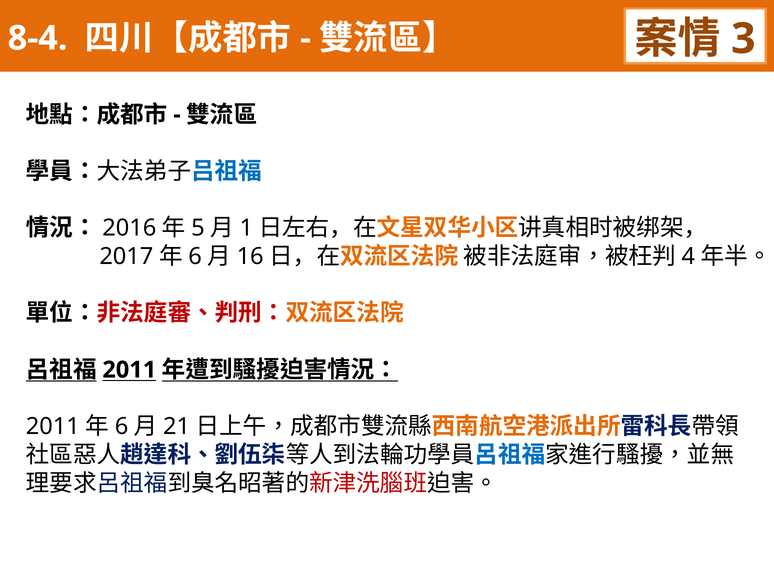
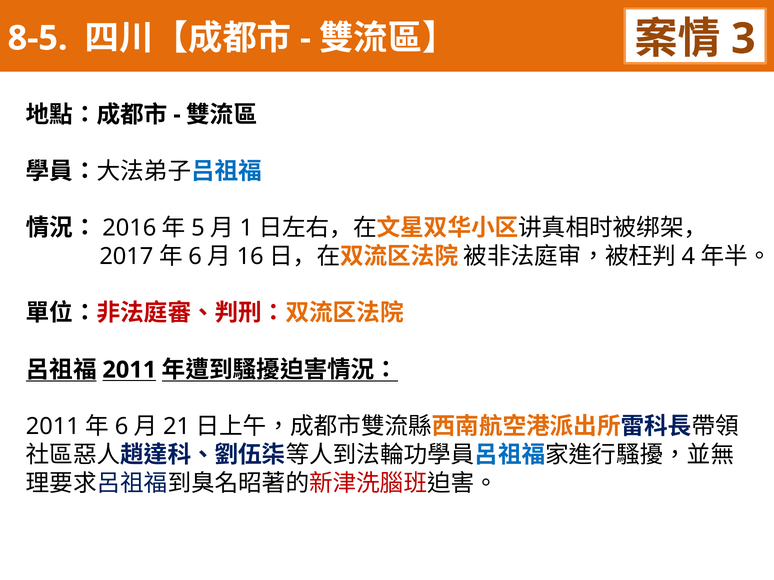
8-4: 8-4 -> 8-5
